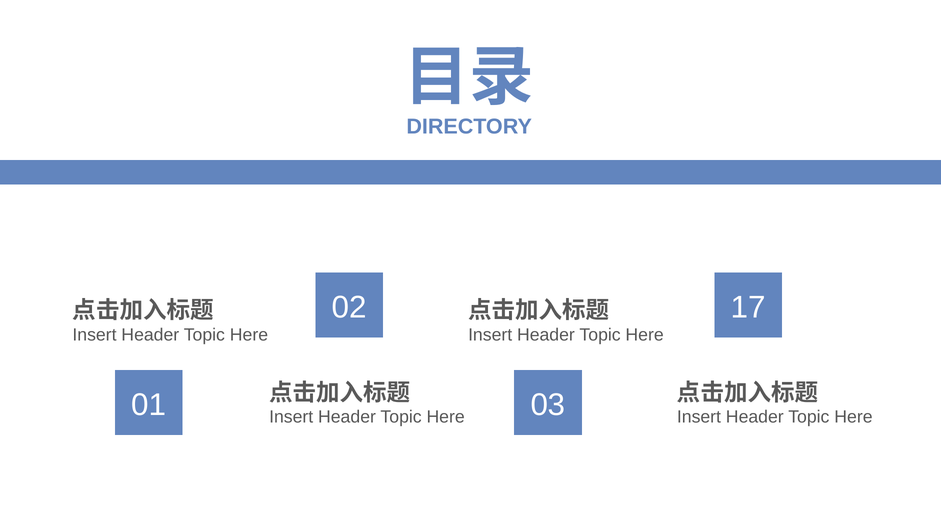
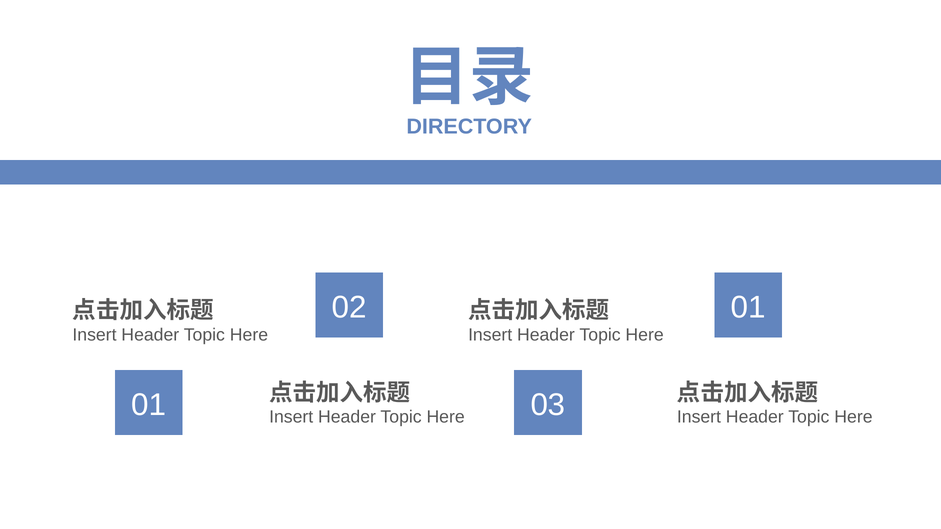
02 17: 17 -> 01
